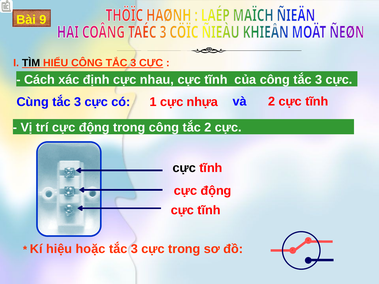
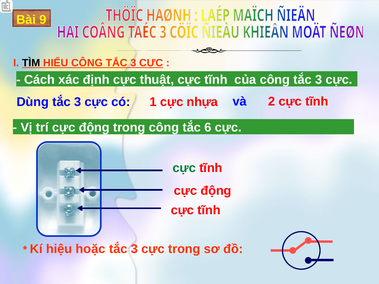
nhau: nhau -> thuật
Cùng: Cùng -> Dùng
tắc 2: 2 -> 6
cực at (184, 168) colour: black -> green
